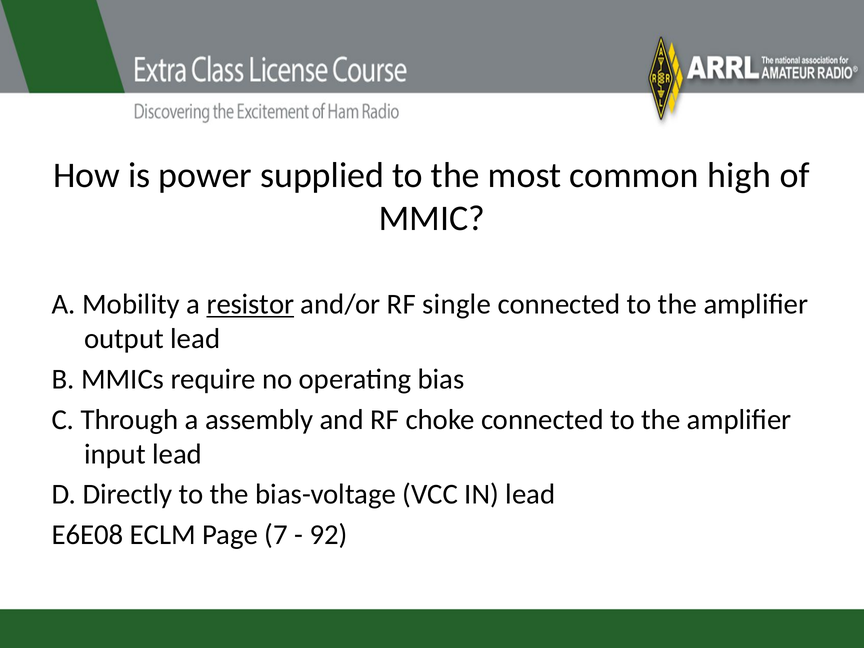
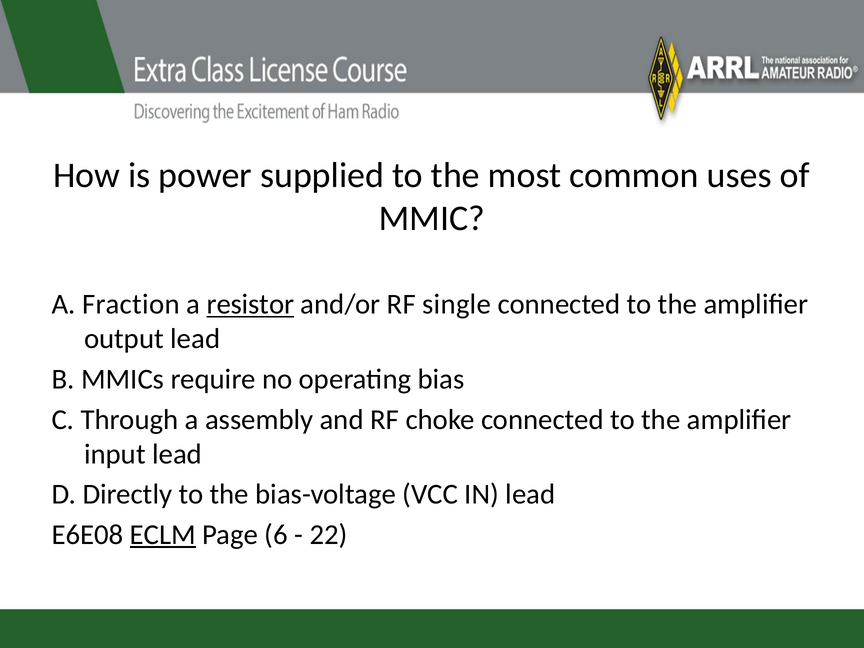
high: high -> uses
Mobility: Mobility -> Fraction
ECLM underline: none -> present
7: 7 -> 6
92: 92 -> 22
